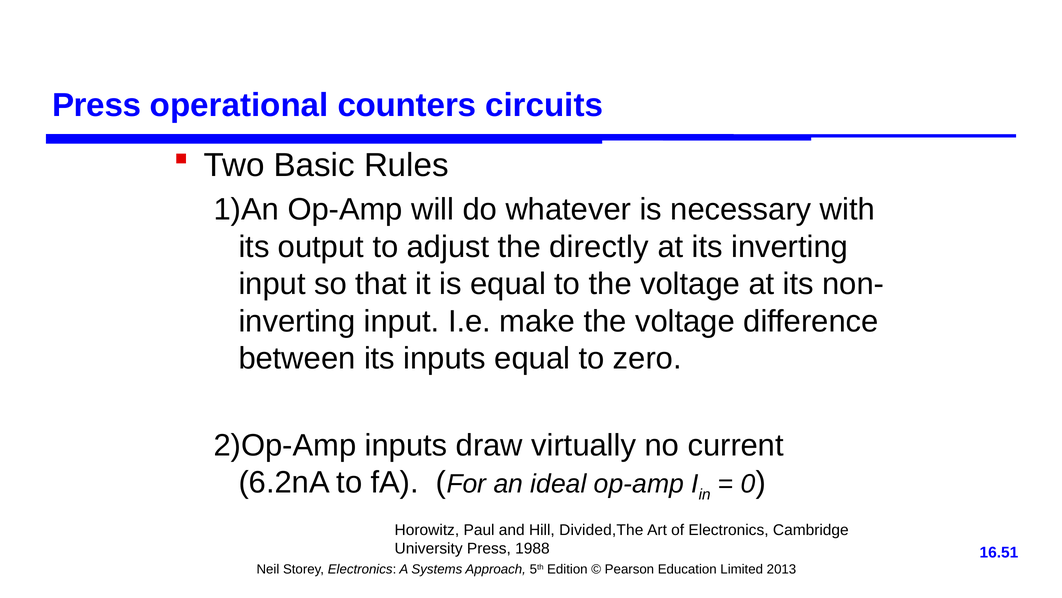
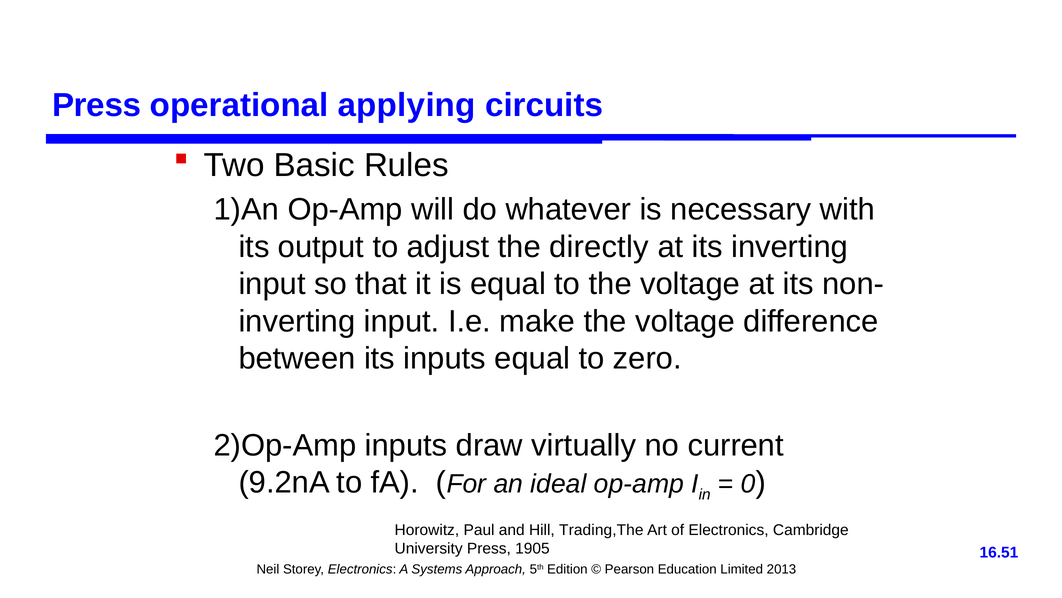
counters: counters -> applying
6.2nA: 6.2nA -> 9.2nA
Divided,The: Divided,The -> Trading,The
1988: 1988 -> 1905
